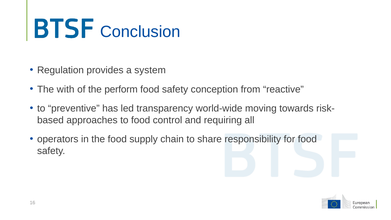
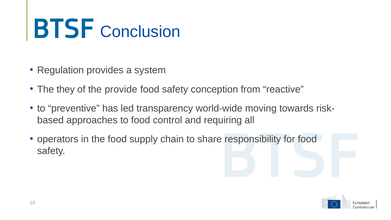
with: with -> they
perform: perform -> provide
